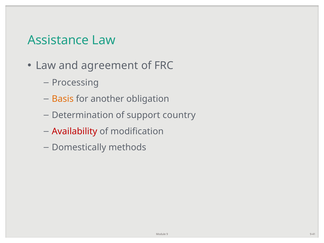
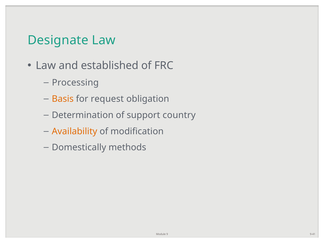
Assistance: Assistance -> Designate
agreement: agreement -> established
another: another -> request
Availability colour: red -> orange
